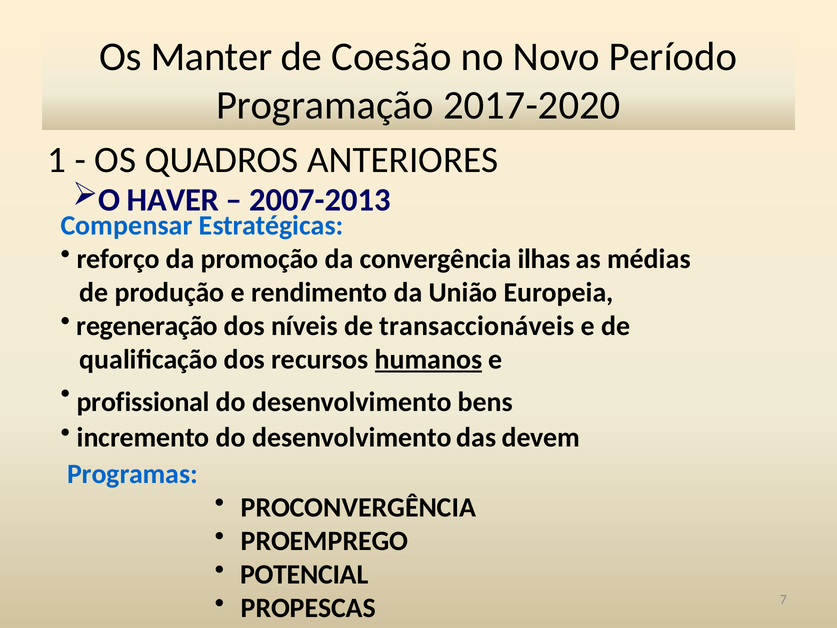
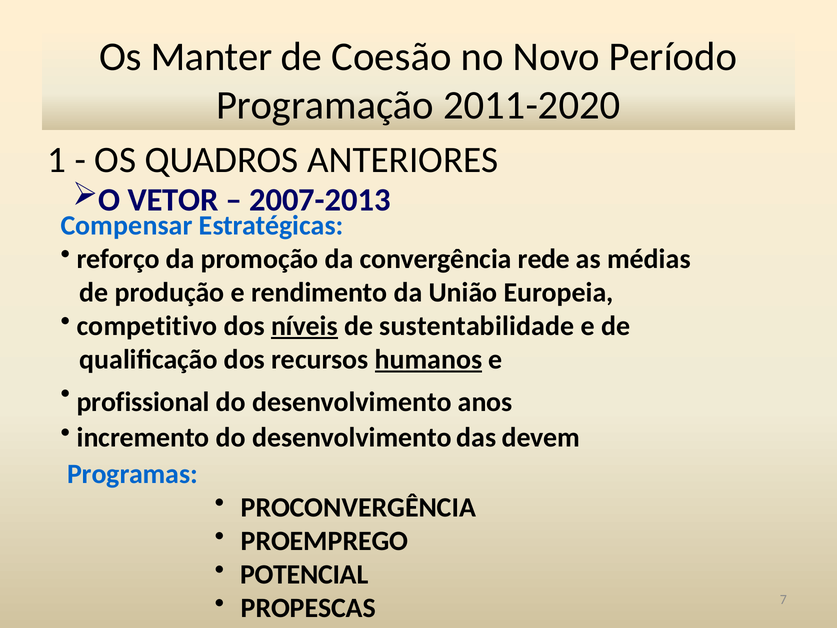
2017-2020: 2017-2020 -> 2011-2020
HAVER: HAVER -> VETOR
ilhas: ilhas -> rede
regeneração: regeneração -> competitivo
níveis underline: none -> present
transaccionáveis: transaccionáveis -> sustentabilidade
bens: bens -> anos
